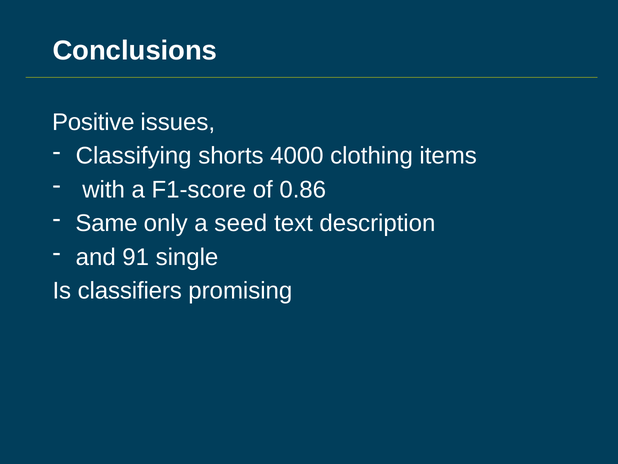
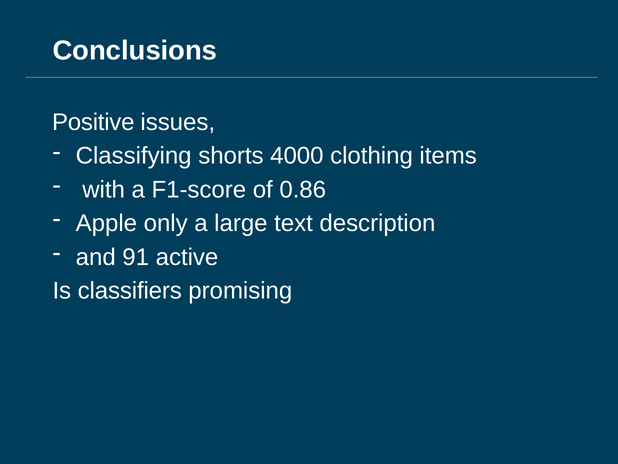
Same: Same -> Apple
seed: seed -> large
single: single -> active
